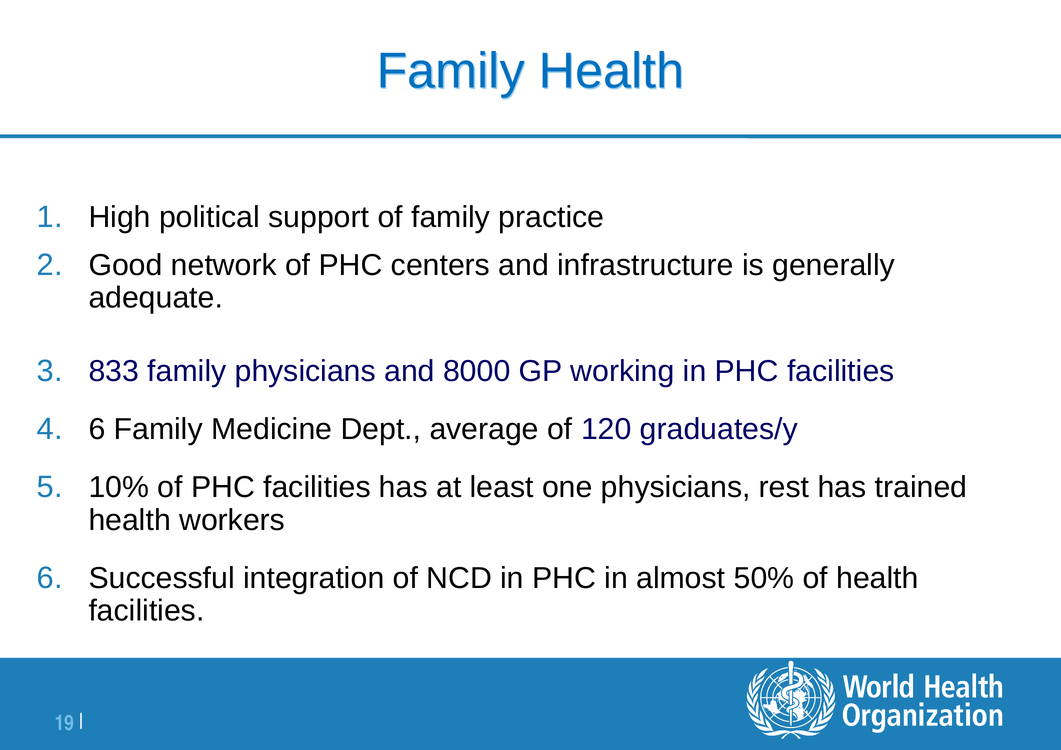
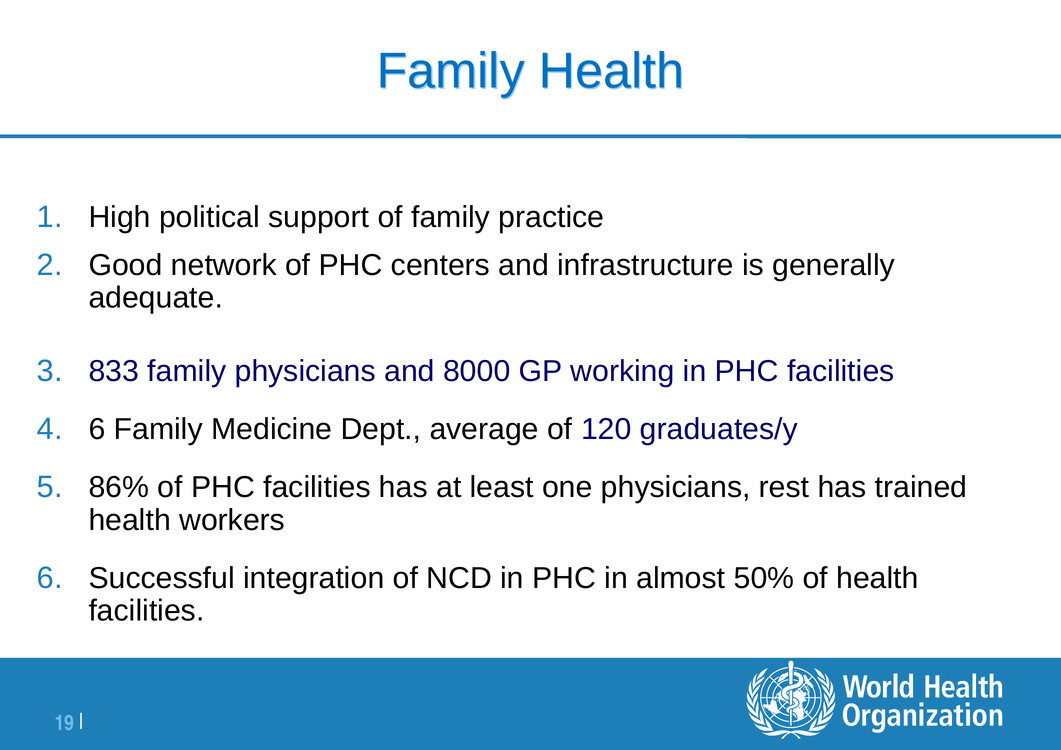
10%: 10% -> 86%
